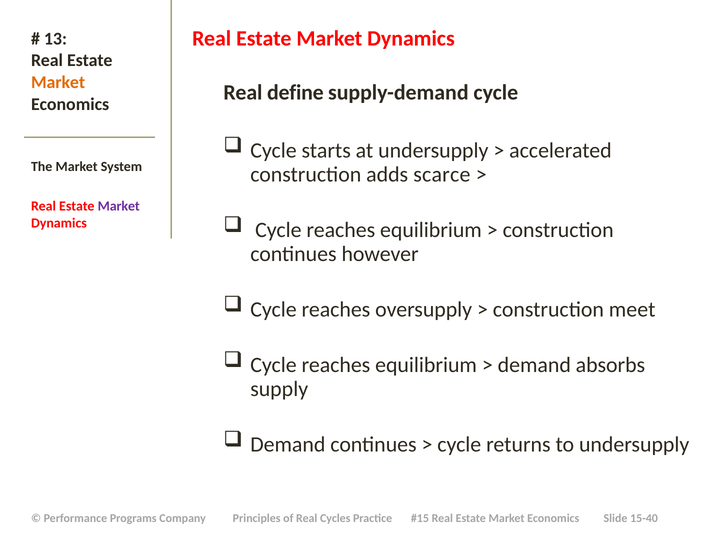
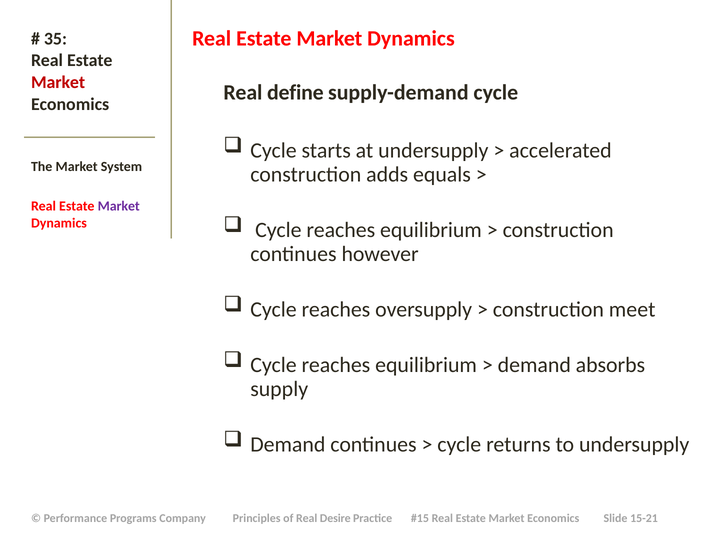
13: 13 -> 35
Market at (58, 82) colour: orange -> red
scarce: scarce -> equals
Cycles: Cycles -> Desire
15-40: 15-40 -> 15-21
